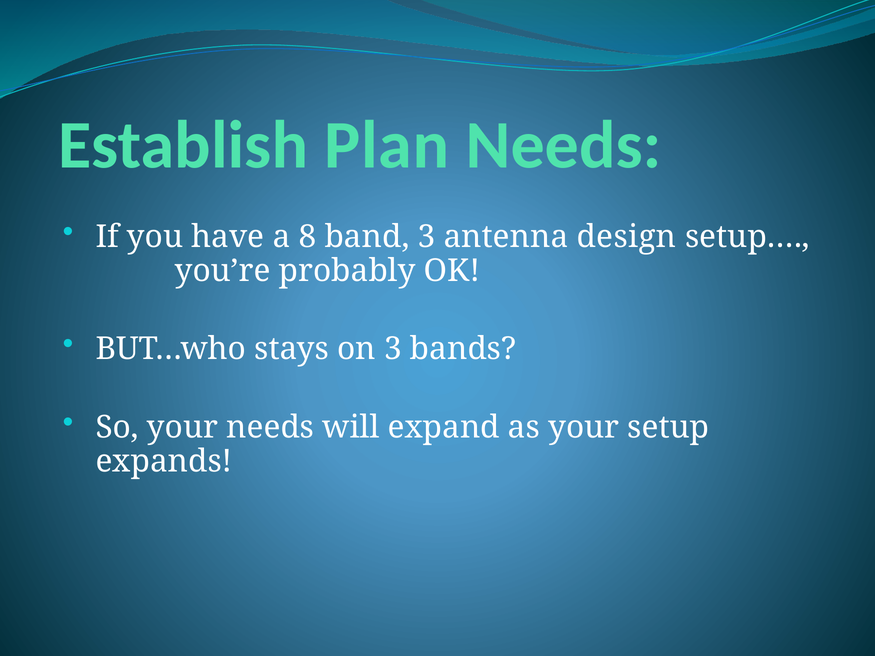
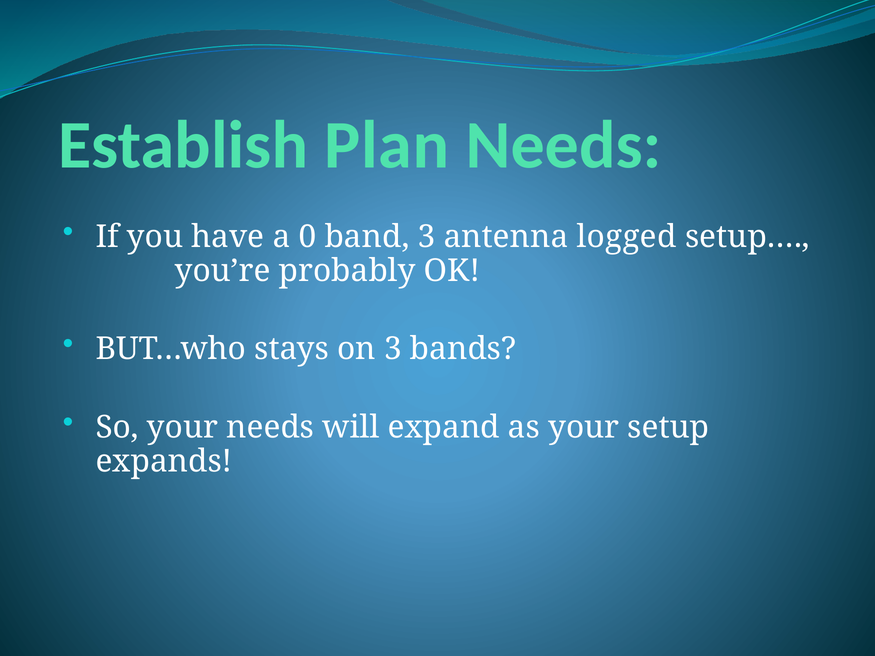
8: 8 -> 0
design: design -> logged
